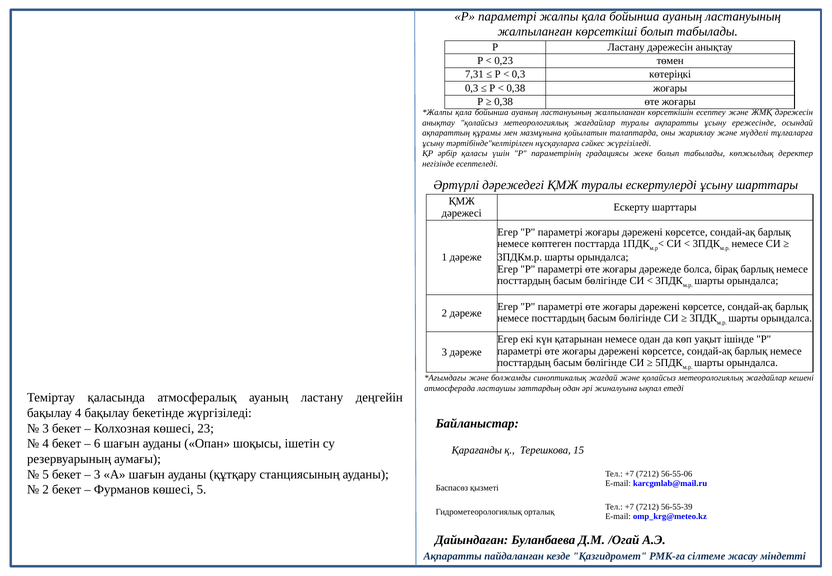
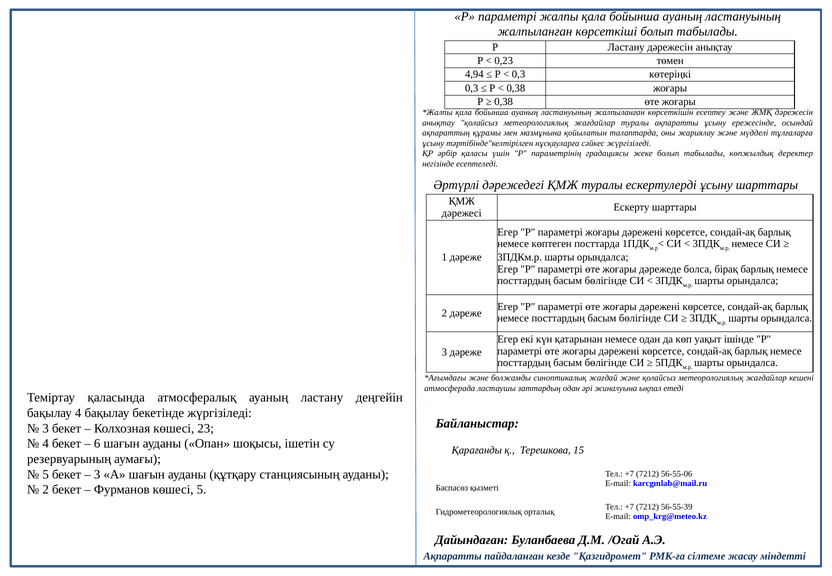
7,31: 7,31 -> 4,94
